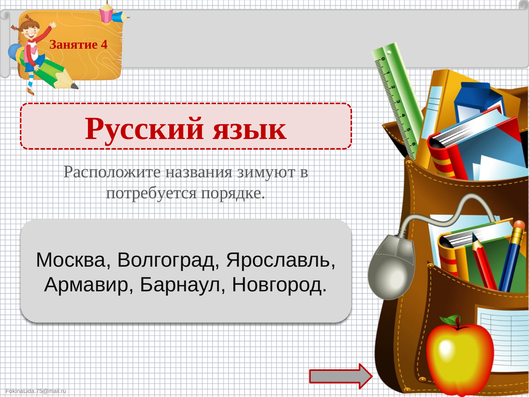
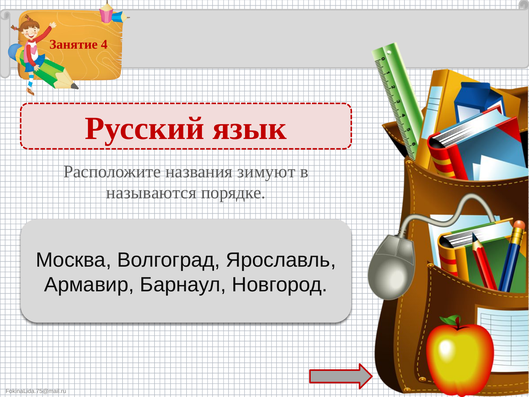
потребуется: потребуется -> называются
